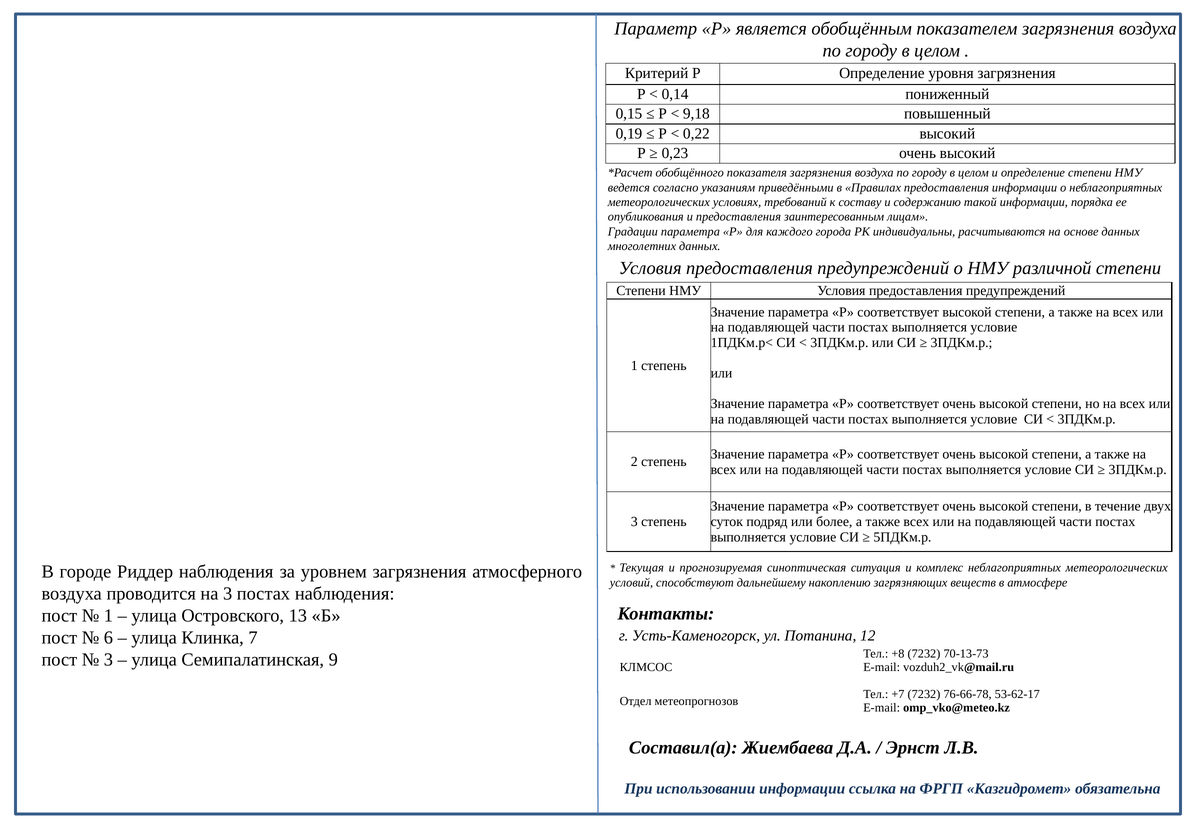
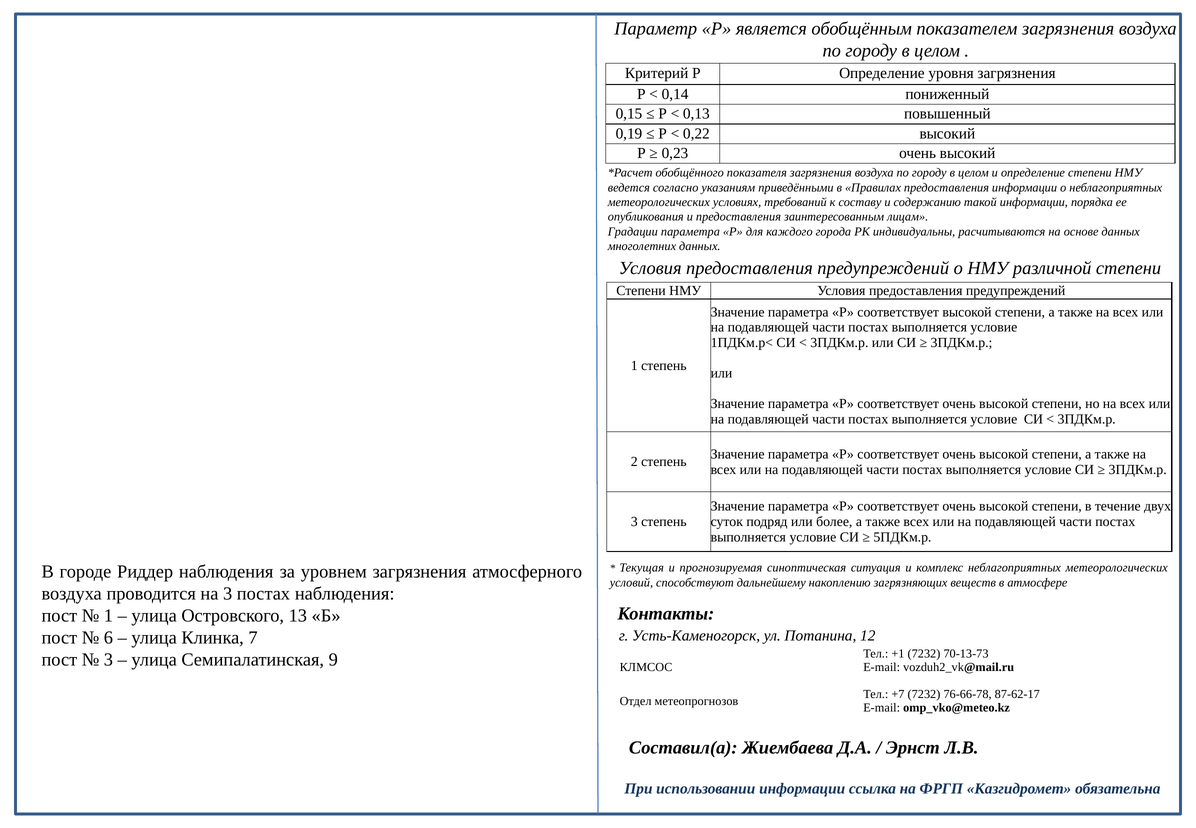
9,18: 9,18 -> 0,13
+8: +8 -> +1
53-62-17: 53-62-17 -> 87-62-17
